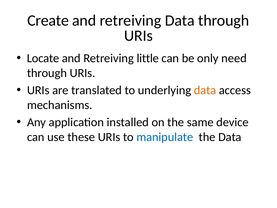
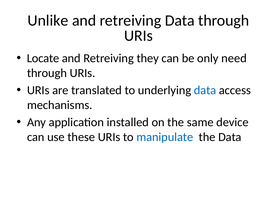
Create: Create -> Unlike
little: little -> they
data at (205, 90) colour: orange -> blue
